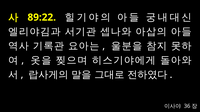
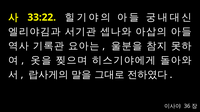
89:22: 89:22 -> 33:22
